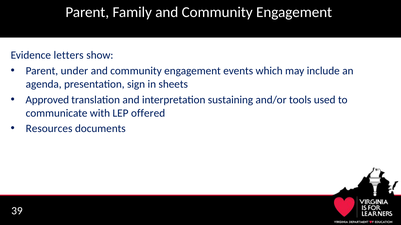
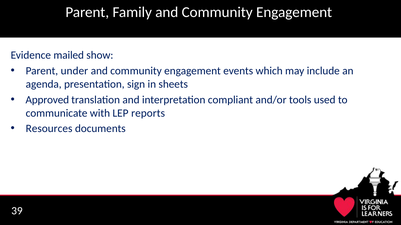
letters: letters -> mailed
sustaining: sustaining -> compliant
offered: offered -> reports
